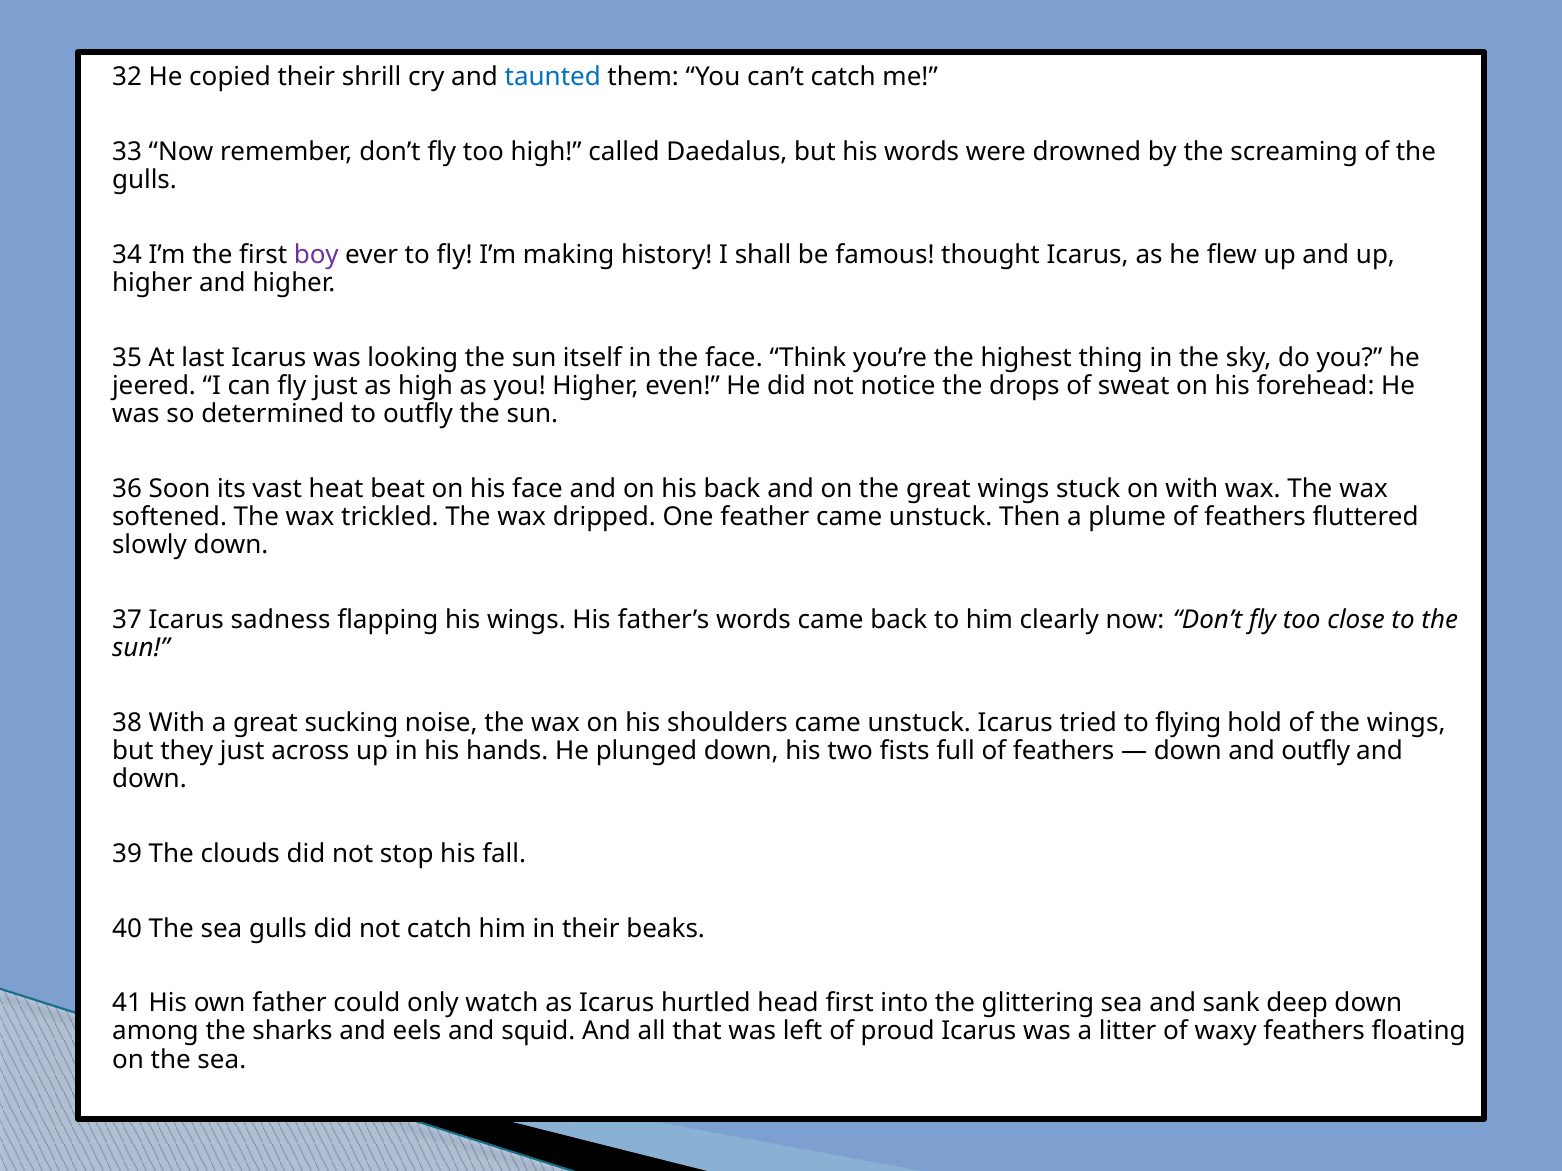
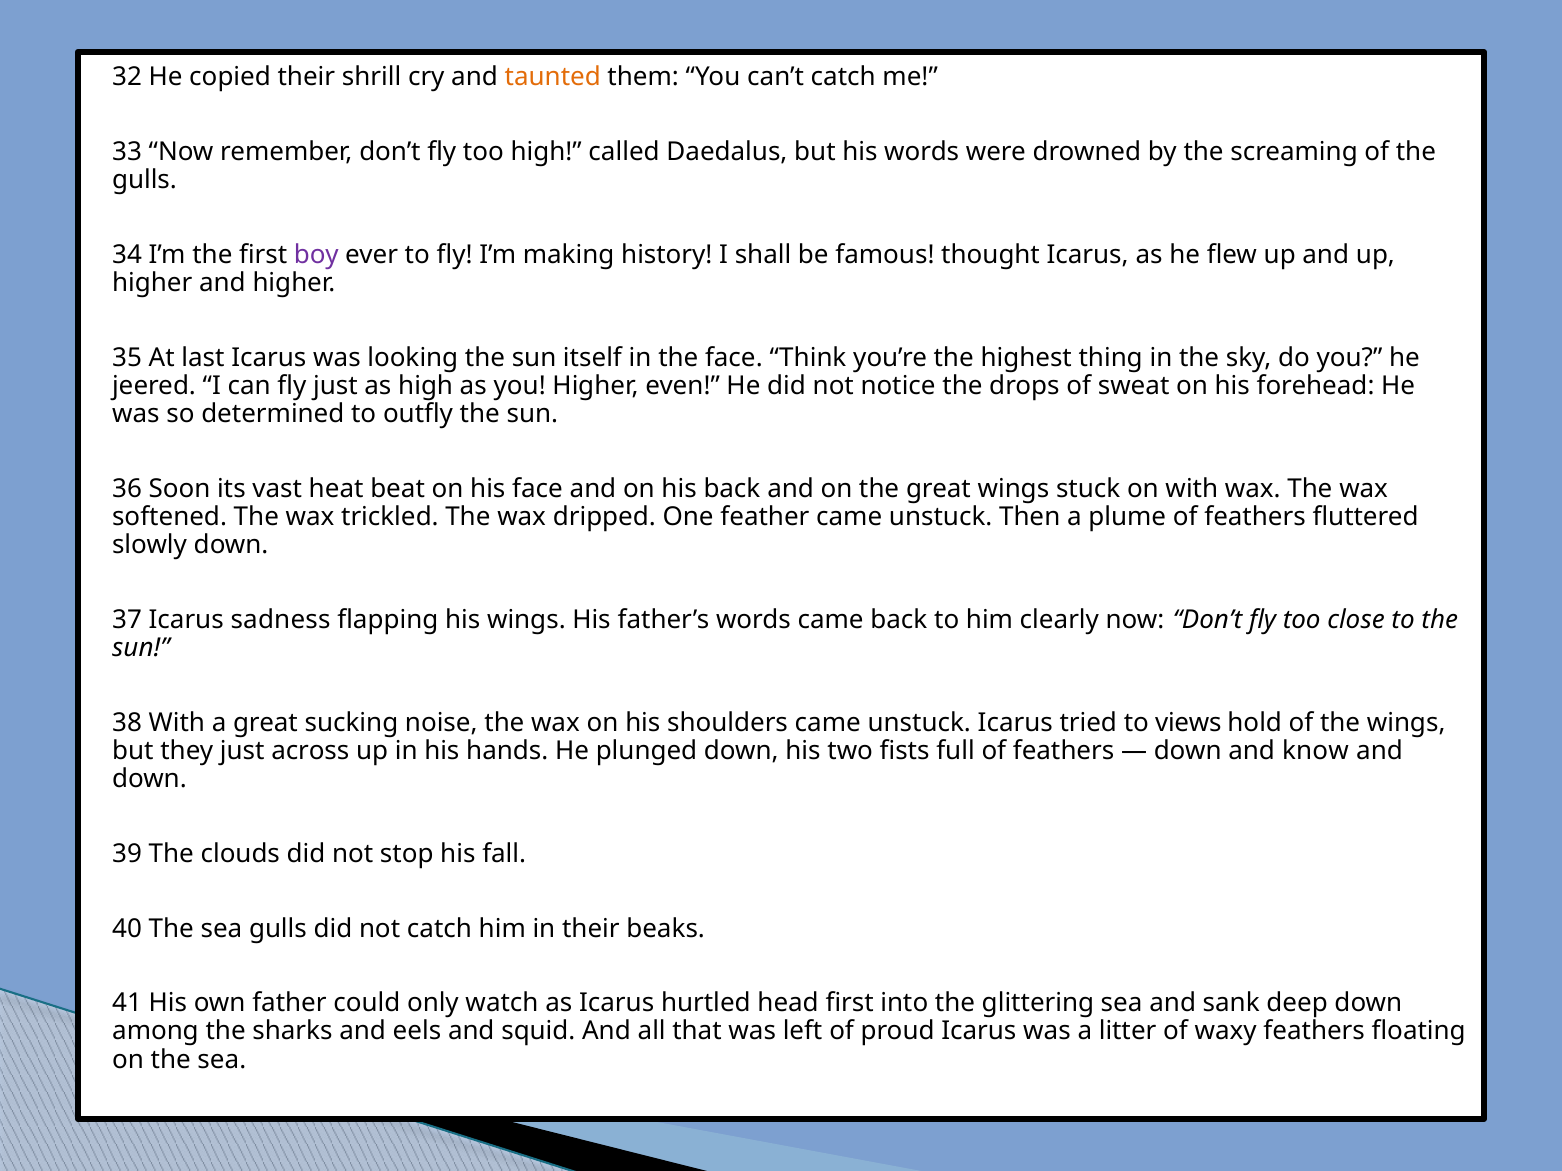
taunted colour: blue -> orange
flying: flying -> views
and outfly: outfly -> know
